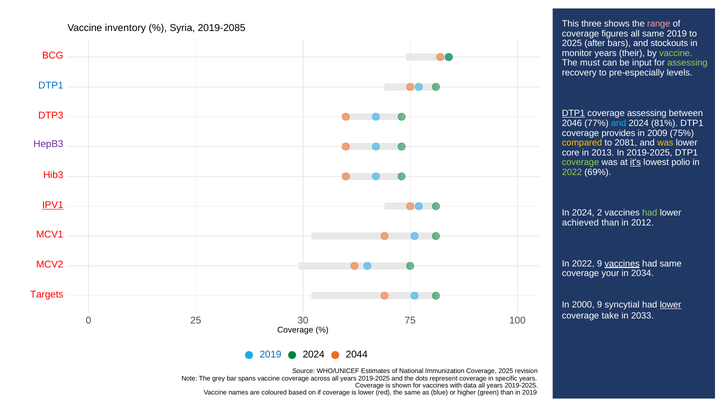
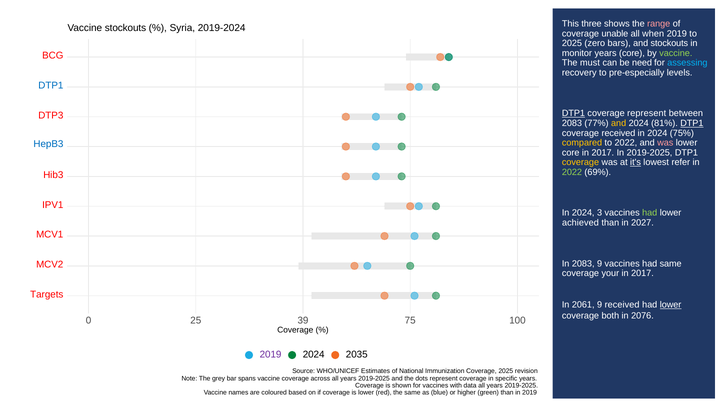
Vaccine inventory: inventory -> stockouts
2019-2085: 2019-2085 -> 2019-2024
figures: figures -> unable
all same: same -> when
after: after -> zero
years their: their -> core
input: input -> need
assessing at (687, 63) colour: light green -> light blue
coverage assessing: assessing -> represent
2046 at (572, 123): 2046 -> 2083
and at (619, 123) colour: light blue -> yellow
DTP1 at (692, 123) underline: none -> present
coverage provides: provides -> received
2009 at (657, 133): 2009 -> 2024
to 2081: 2081 -> 2022
was at (665, 143) colour: yellow -> pink
HepB3 colour: purple -> blue
2013 at (603, 153): 2013 -> 2017
coverage at (580, 162) colour: light green -> yellow
polio: polio -> refer
IPV1 underline: present -> none
2: 2 -> 3
2012: 2012 -> 2027
2022 at (583, 264): 2022 -> 2083
vaccines at (622, 264) underline: present -> none
2034 at (642, 274): 2034 -> 2017
2000: 2000 -> 2061
9 syncytial: syncytial -> received
take: take -> both
2033: 2033 -> 2076
30: 30 -> 39
2019 at (271, 355) colour: blue -> purple
2044: 2044 -> 2035
